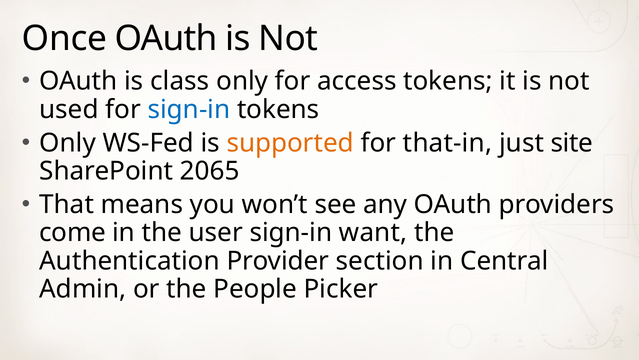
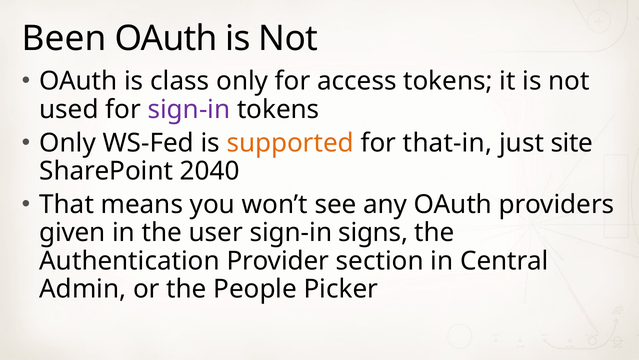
Once: Once -> Been
sign-in at (189, 109) colour: blue -> purple
2065: 2065 -> 2040
come: come -> given
want: want -> signs
